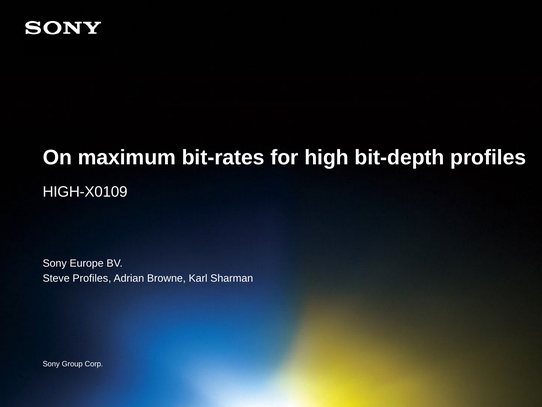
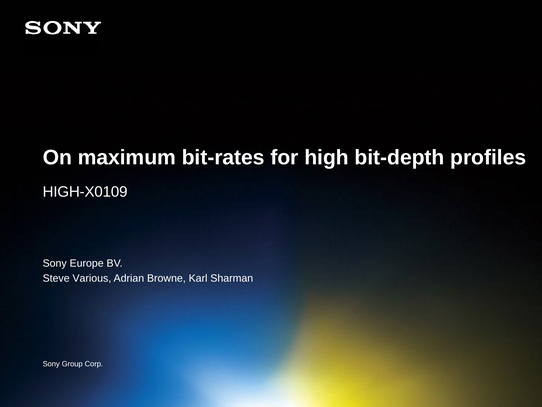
Steve Profiles: Profiles -> Various
